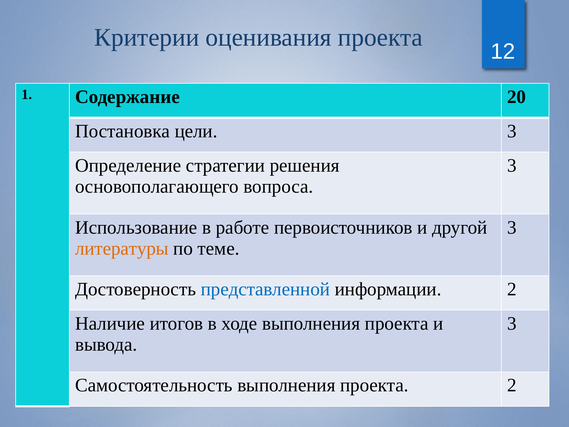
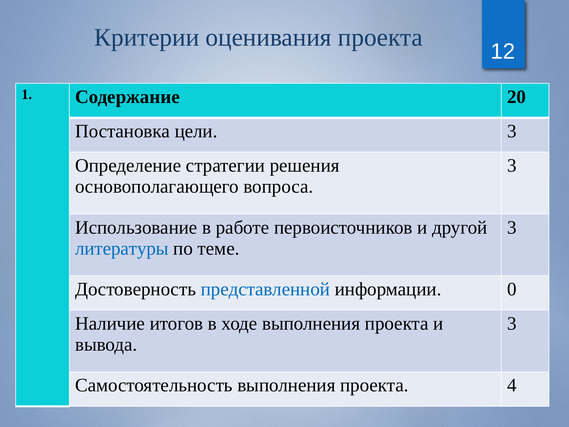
литературы colour: orange -> blue
информации 2: 2 -> 0
проекта 2: 2 -> 4
